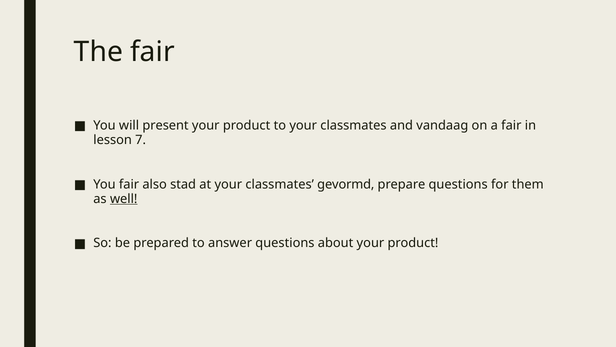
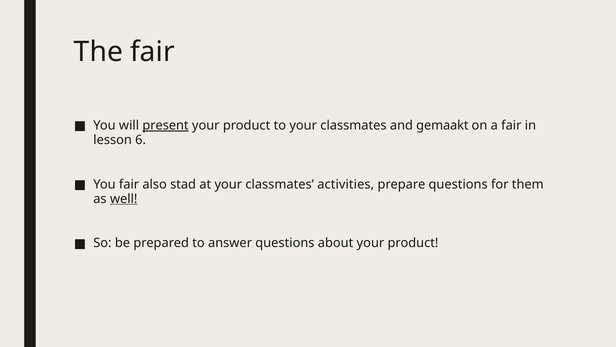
present underline: none -> present
vandaag: vandaag -> gemaakt
7: 7 -> 6
gevormd: gevormd -> activities
